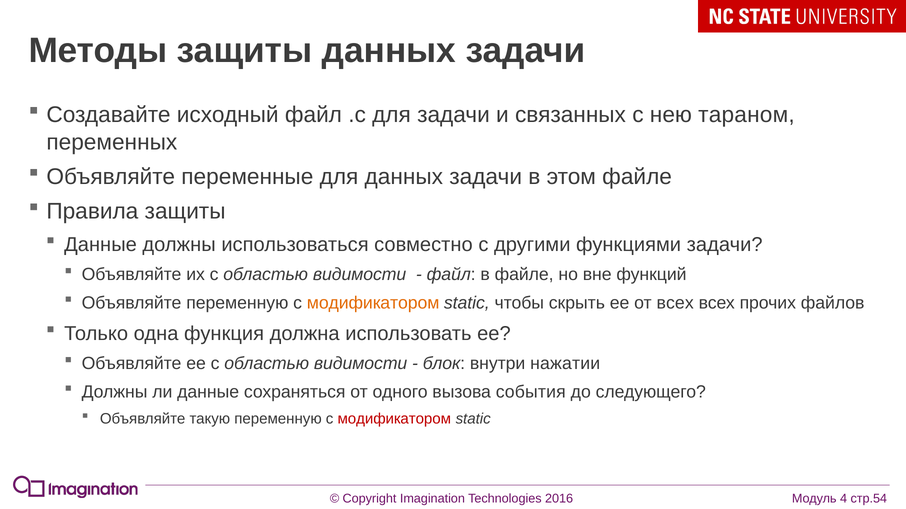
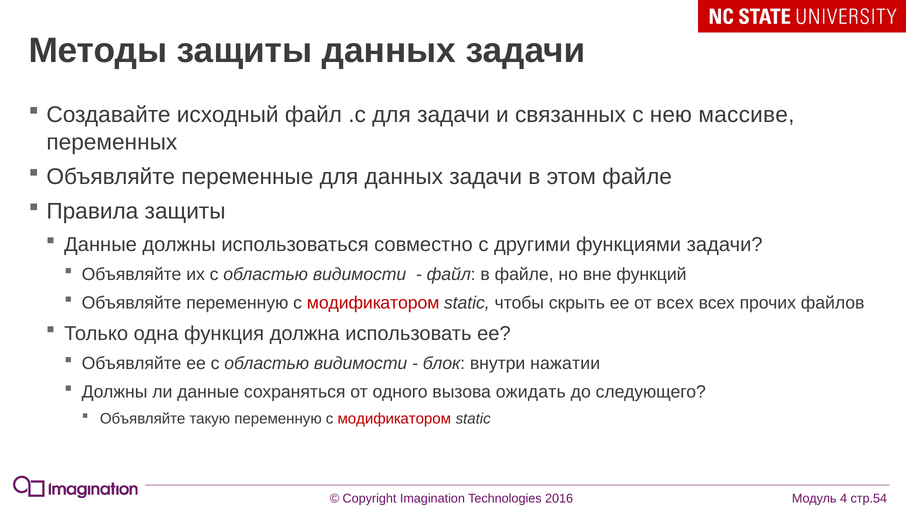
тараном: тараном -> массиве
модификатором at (373, 303) colour: orange -> red
события: события -> ожидать
